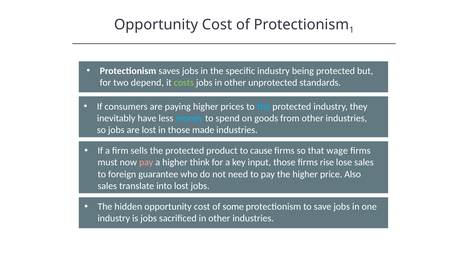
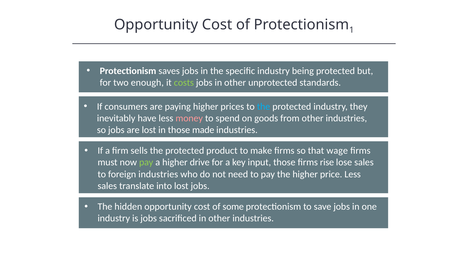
depend: depend -> enough
money colour: light blue -> pink
cause: cause -> make
pay at (146, 163) colour: pink -> light green
think: think -> drive
foreign guarantee: guarantee -> industries
price Also: Also -> Less
